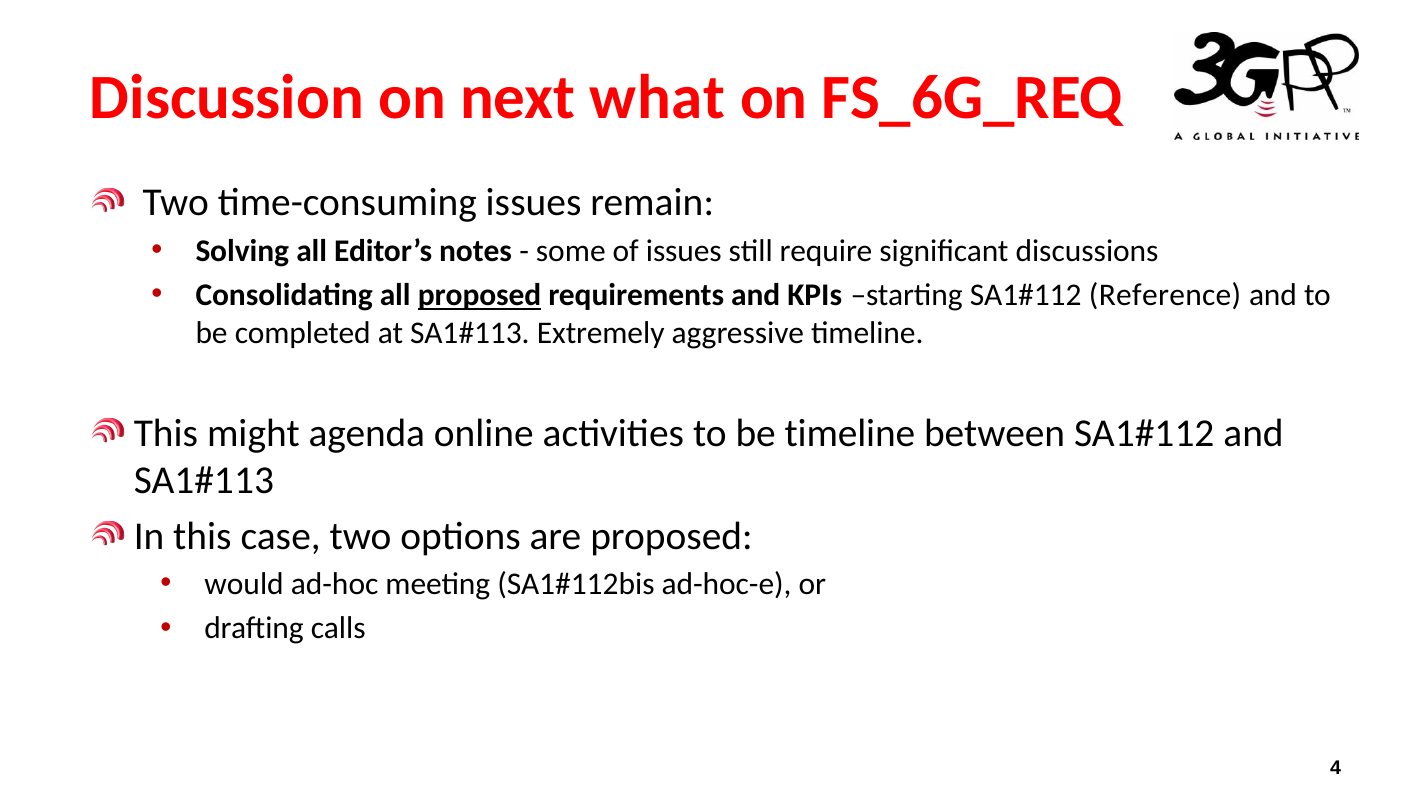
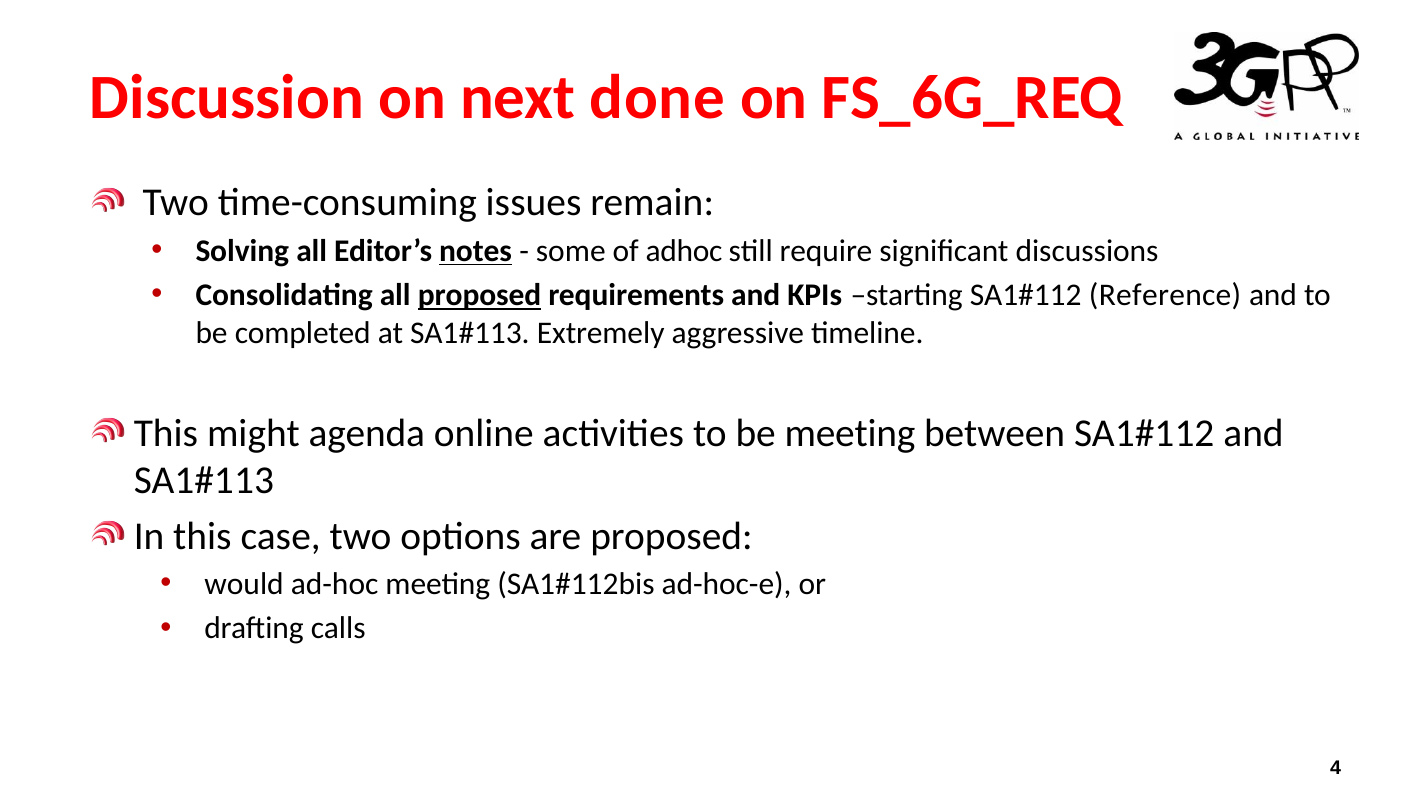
what: what -> done
notes underline: none -> present
of issues: issues -> adhoc
be timeline: timeline -> meeting
